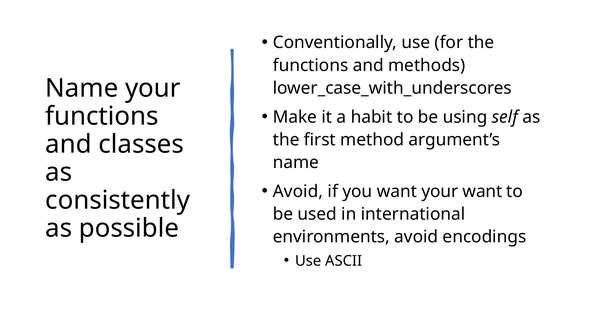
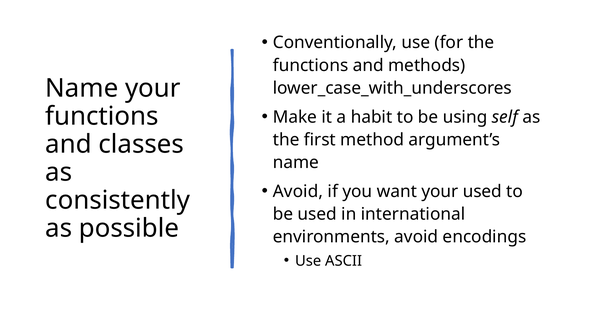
your want: want -> used
